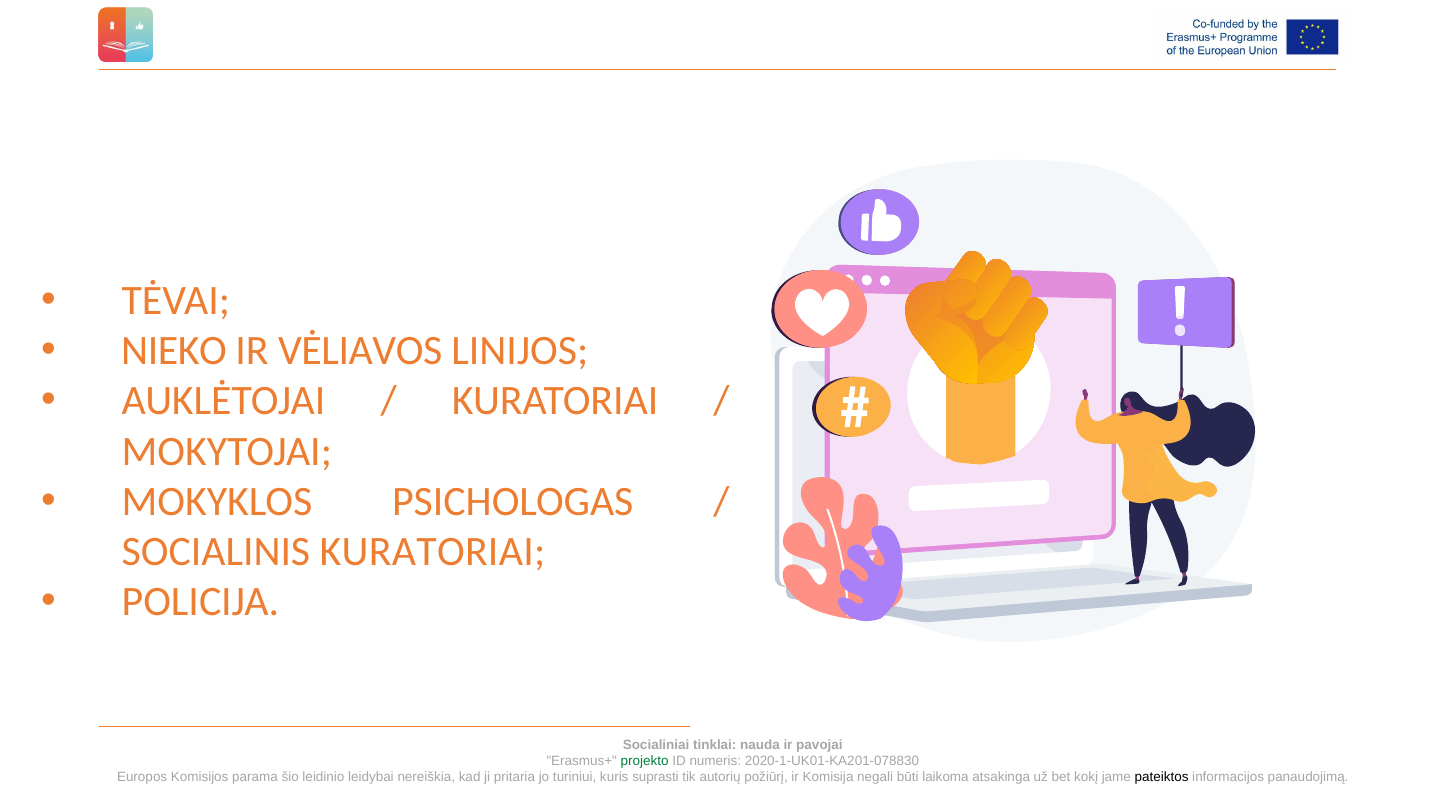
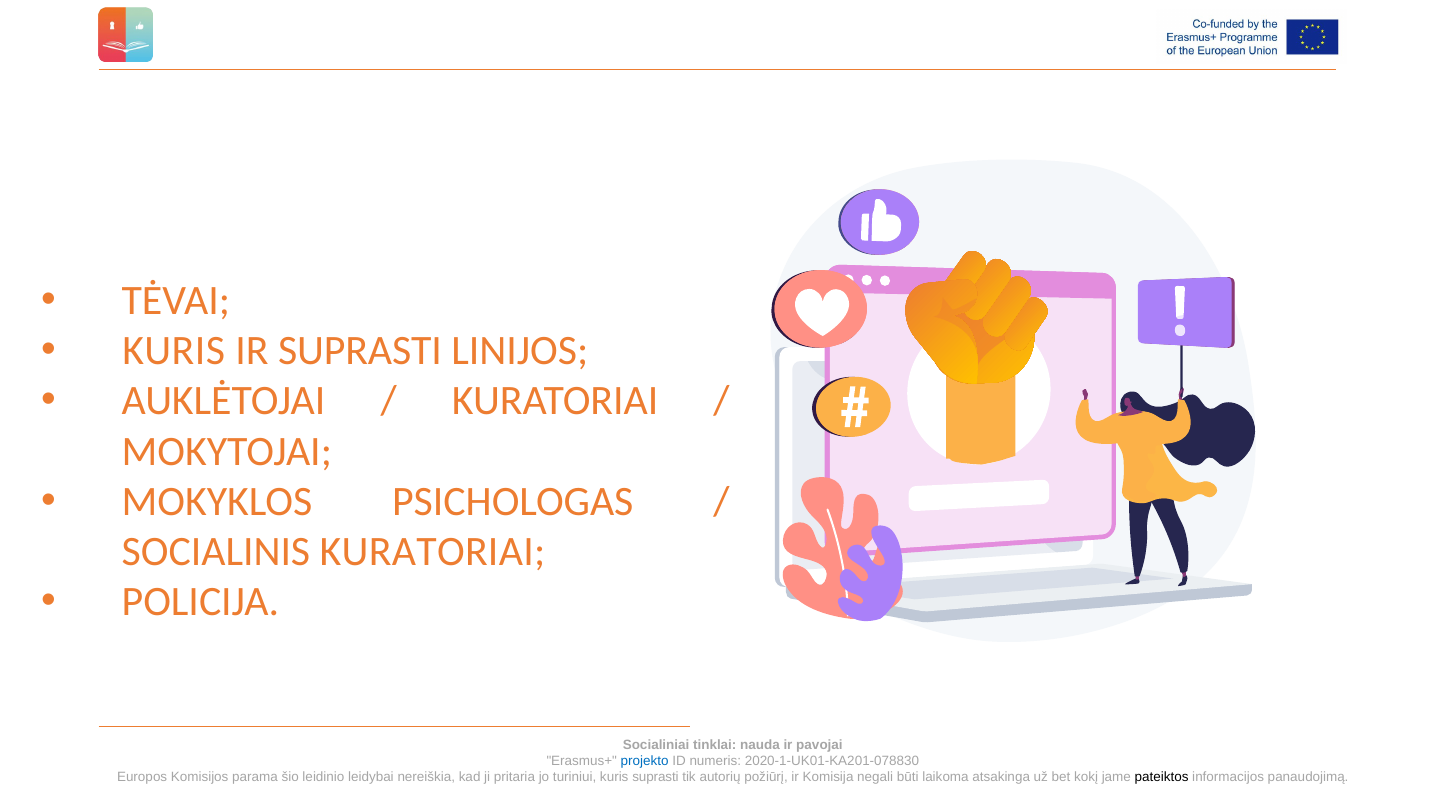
NIEKO at (174, 351): NIEKO -> KURIS
IR VĖLIAVOS: VĖLIAVOS -> SUPRASTI
projekto colour: green -> blue
